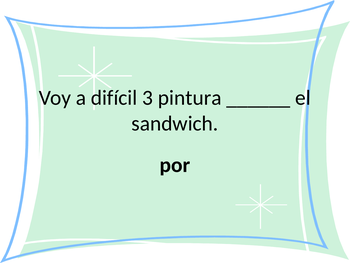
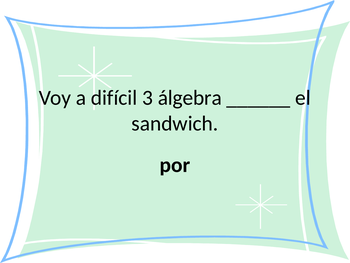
pintura: pintura -> álgebra
